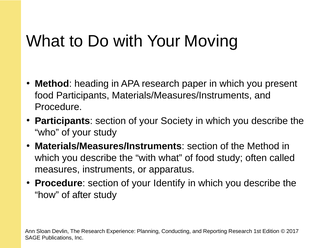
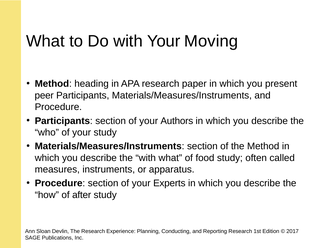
food at (44, 95): food -> peer
Society: Society -> Authors
Identify: Identify -> Experts
